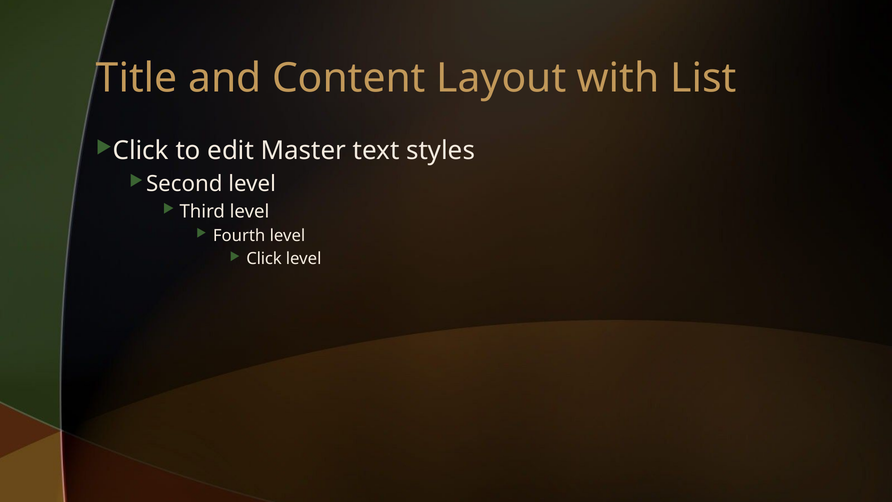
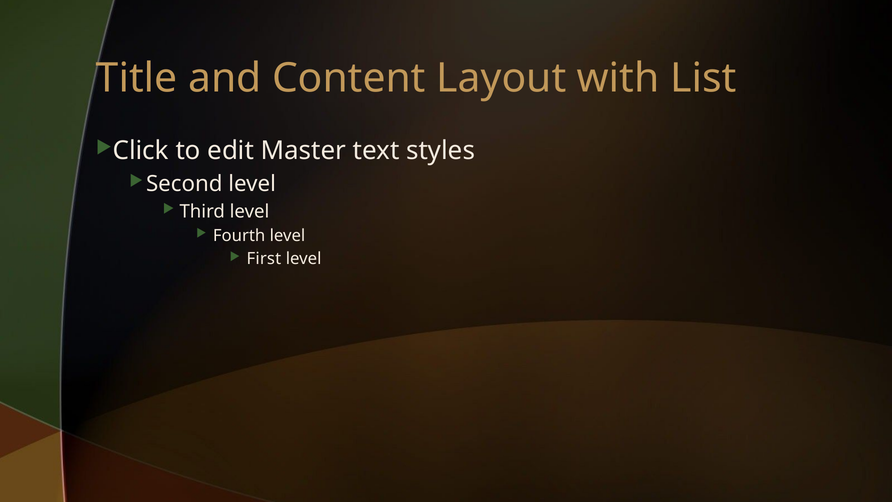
Click at (264, 258): Click -> First
